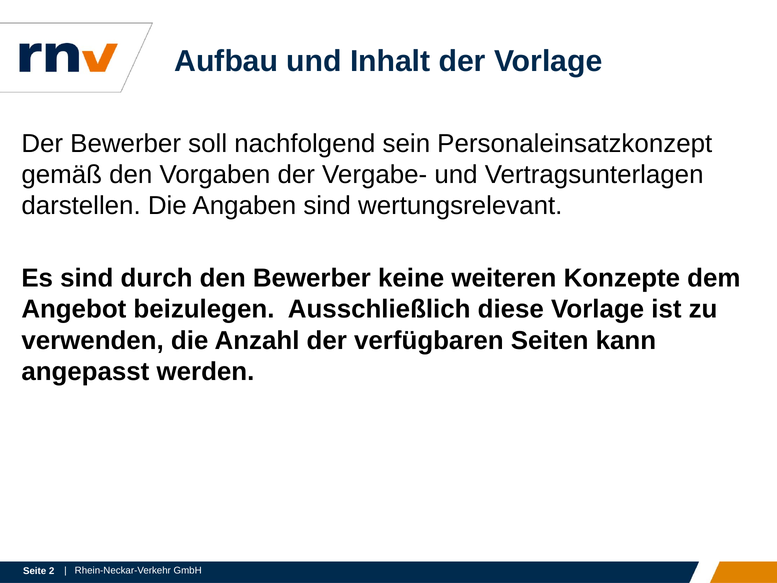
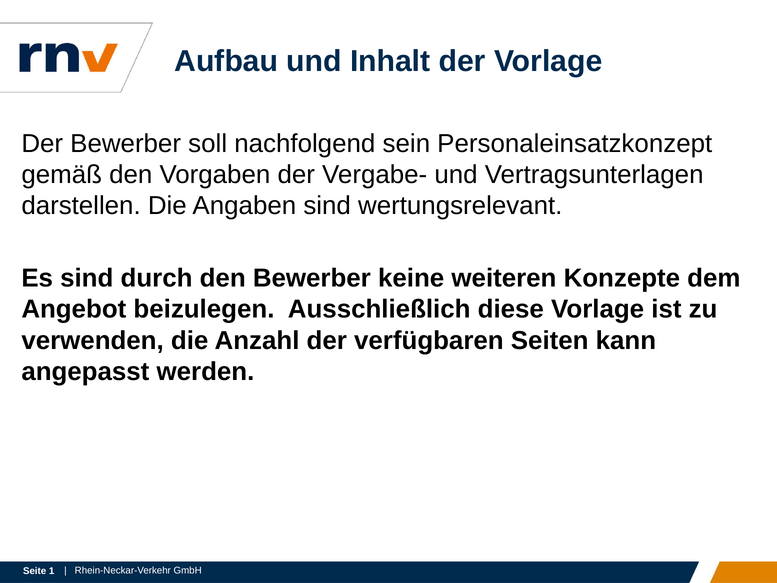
2: 2 -> 1
